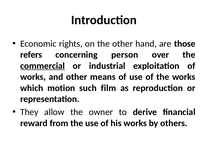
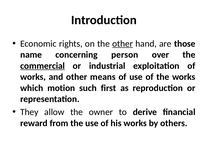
other at (123, 44) underline: none -> present
refers: refers -> name
film: film -> first
